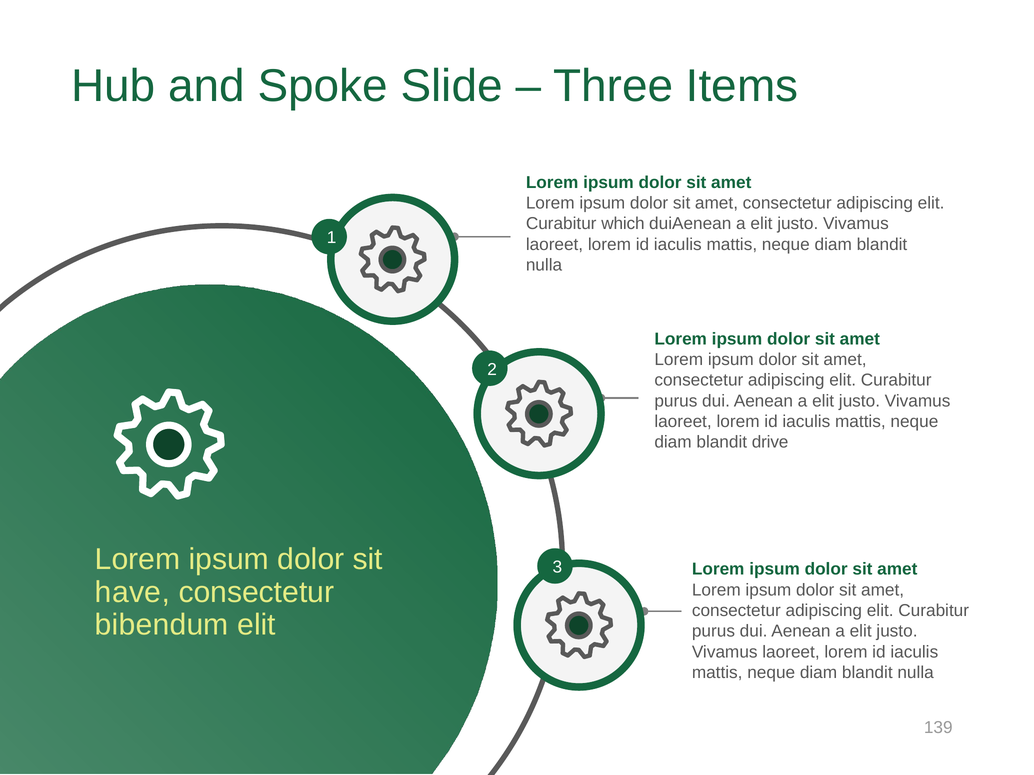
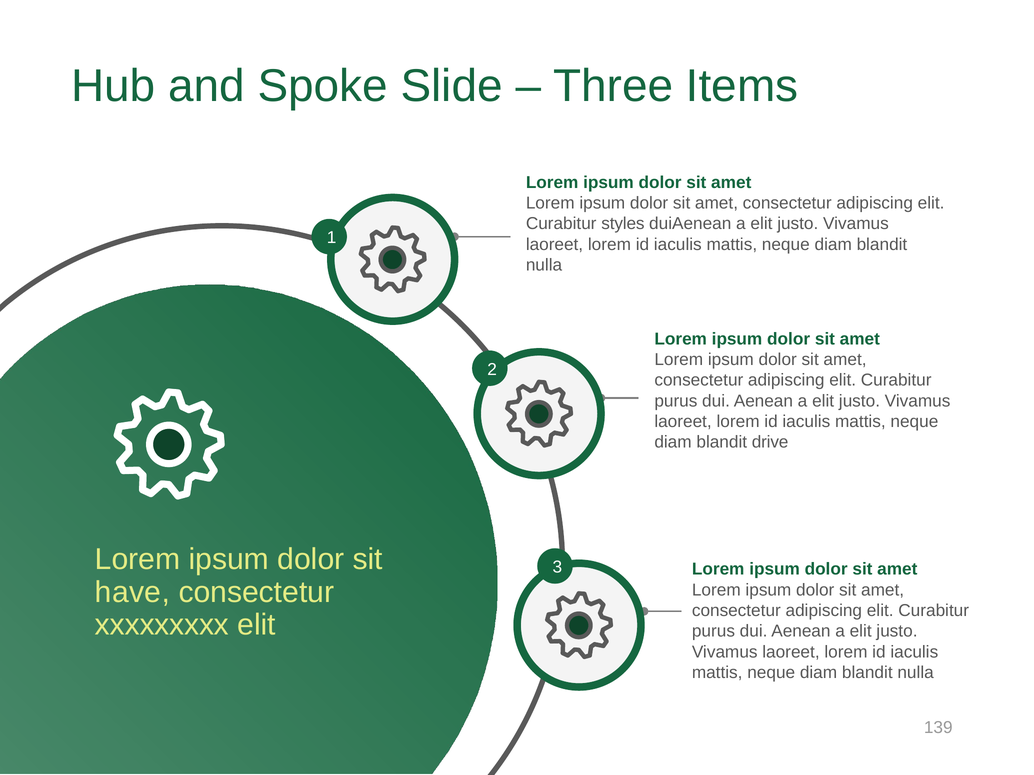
which: which -> styles
bibendum: bibendum -> xxxxxxxxx
